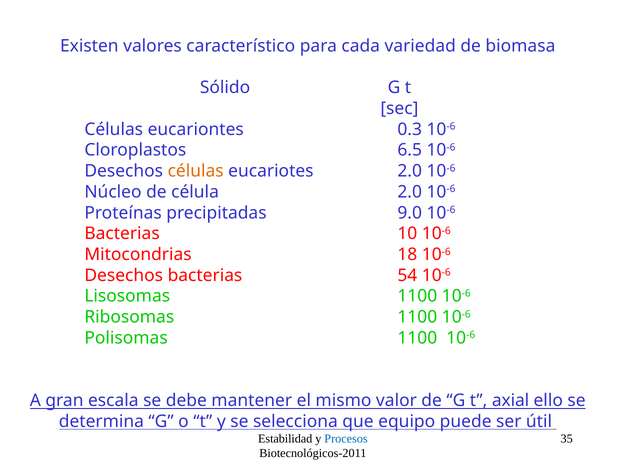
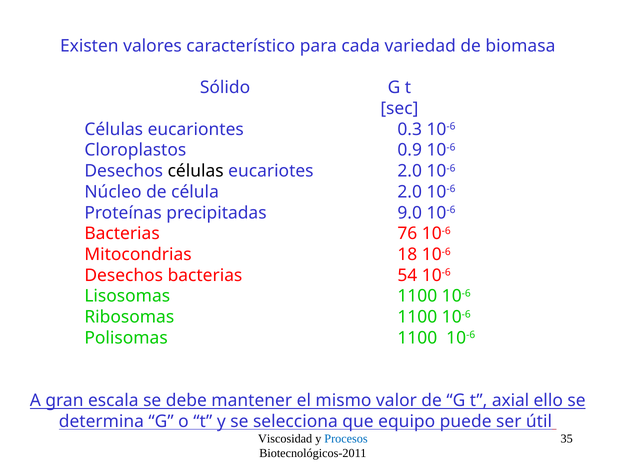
6.5: 6.5 -> 0.9
células at (196, 171) colour: orange -> black
10: 10 -> 76
Estabilidad: Estabilidad -> Viscosidad
